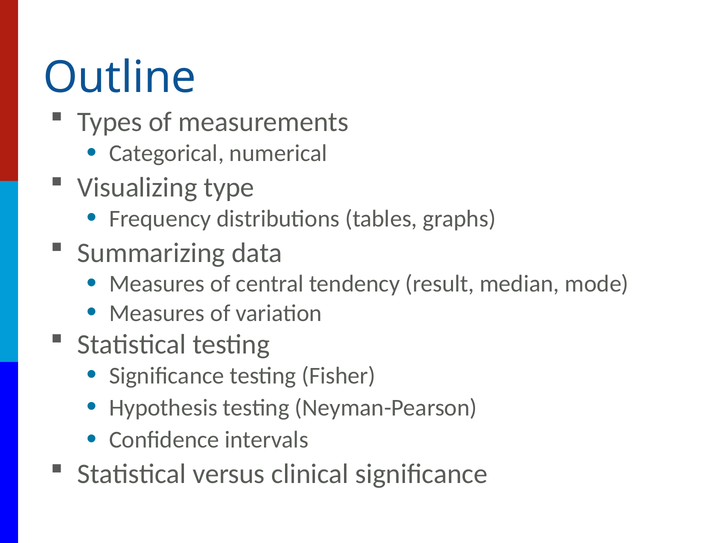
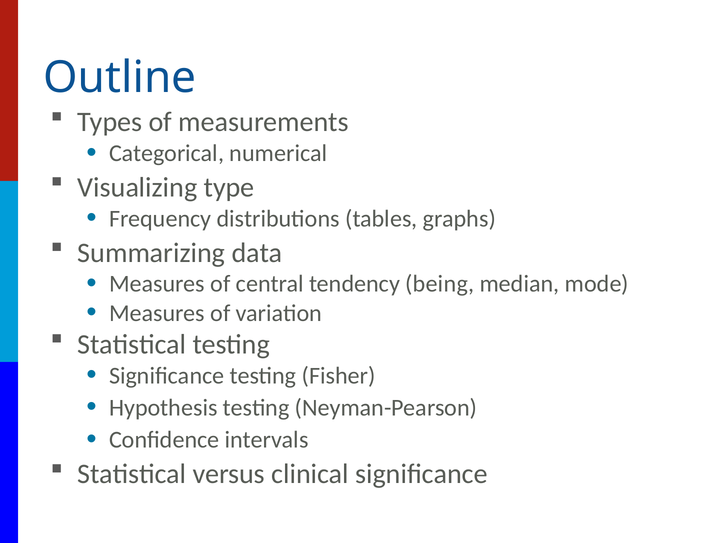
result: result -> being
